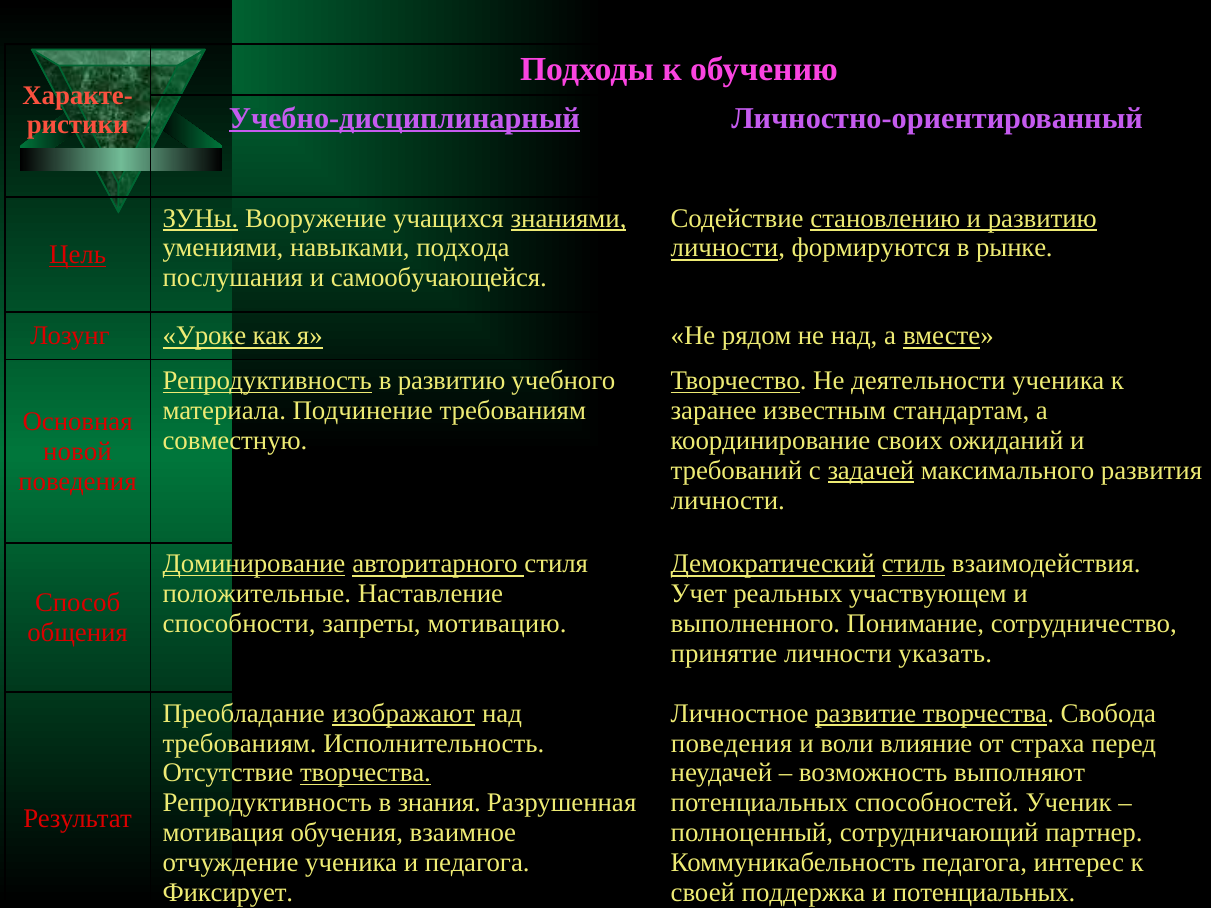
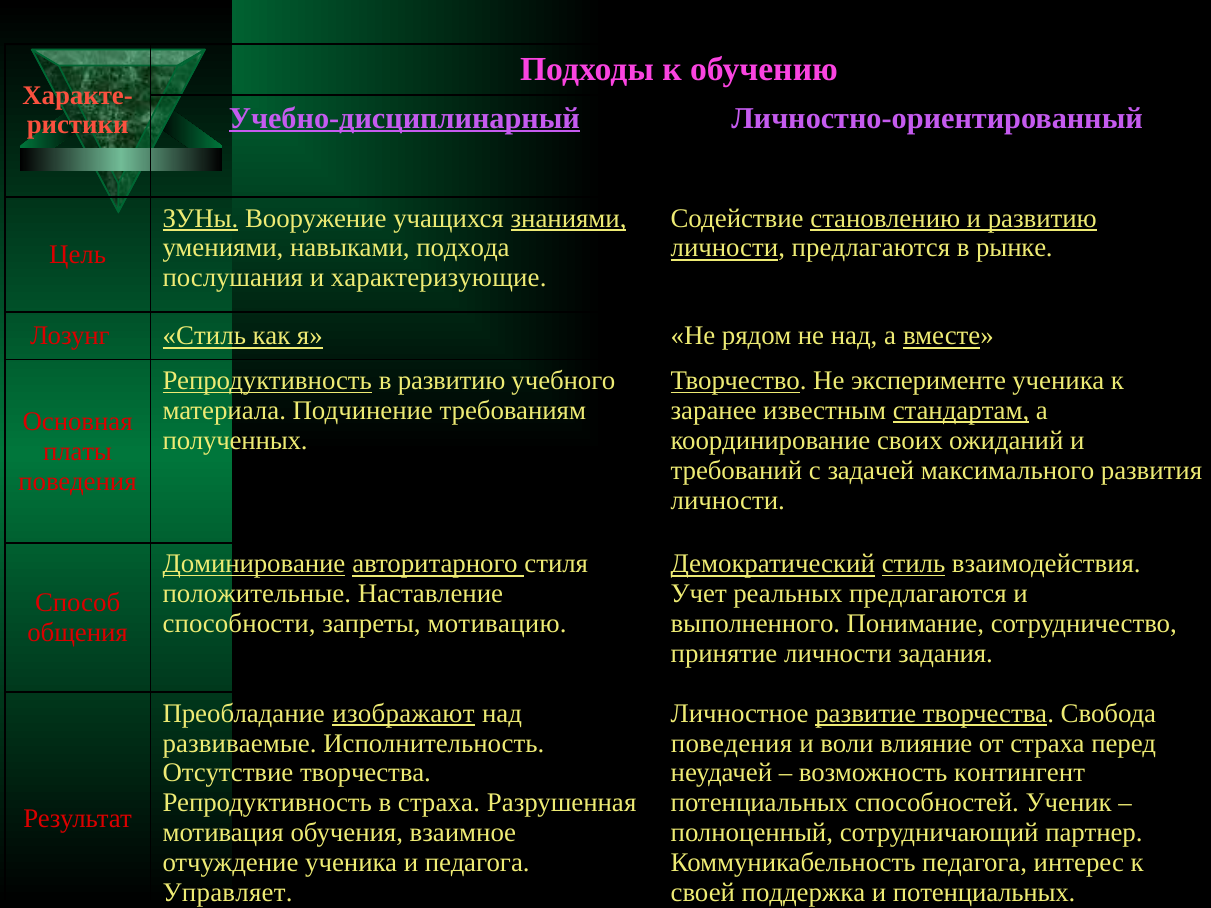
личности формируются: формируются -> предлагаются
Цель underline: present -> none
самообучающейся: самообучающейся -> характеризующие
Лозунг Уроке: Уроке -> Стиль
деятельности: деятельности -> эксперименте
стандартам underline: none -> present
совместную: совместную -> полученных
новой: новой -> платы
задачей underline: present -> none
реальных участвующем: участвующем -> предлагаются
указать: указать -> задания
требованиям at (240, 743): требованиям -> развиваемые
творчества at (365, 773) underline: present -> none
выполняют: выполняют -> контингент
в знания: знания -> страха
Фиксирует: Фиксирует -> Управляет
